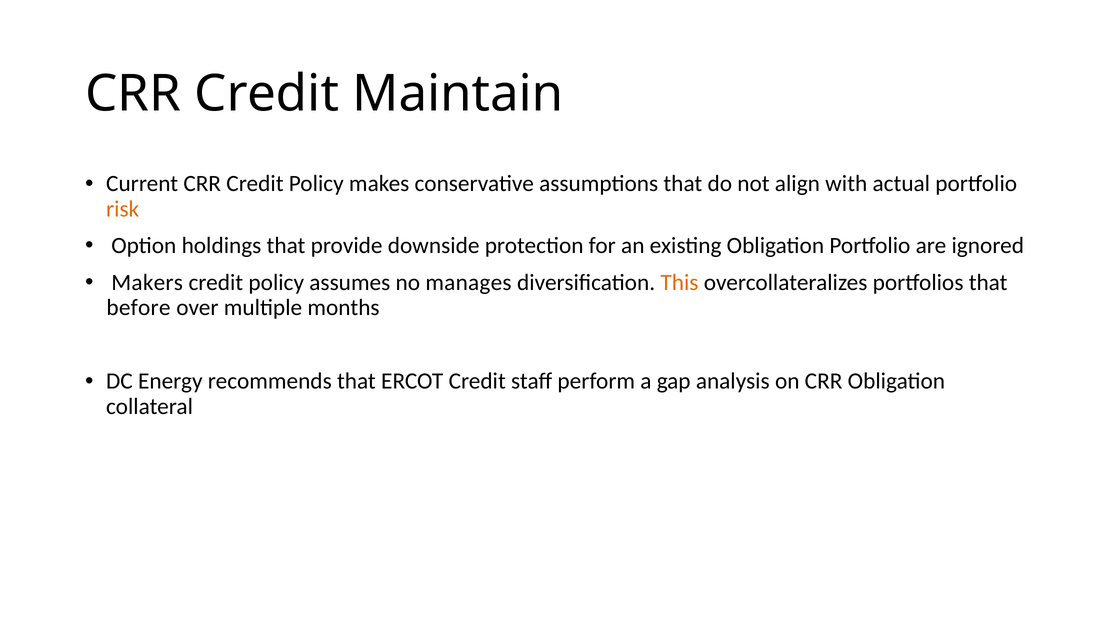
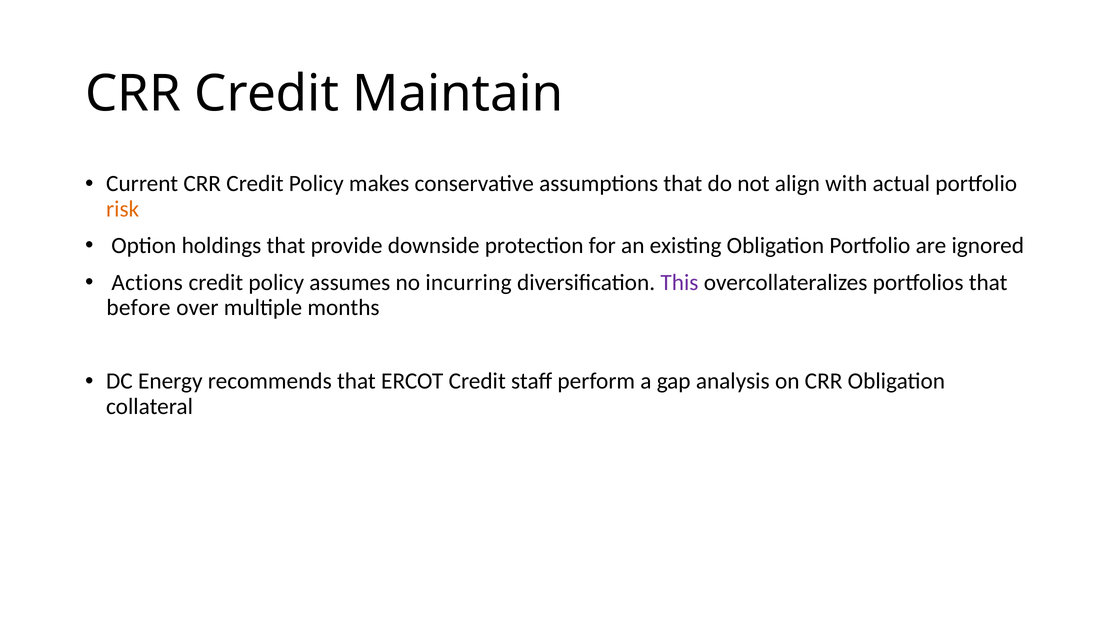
Makers: Makers -> Actions
manages: manages -> incurring
This colour: orange -> purple
